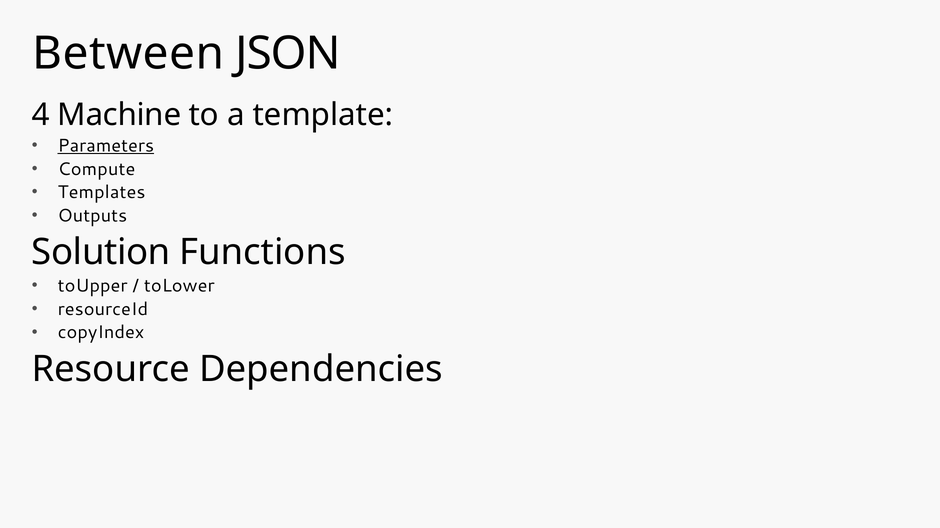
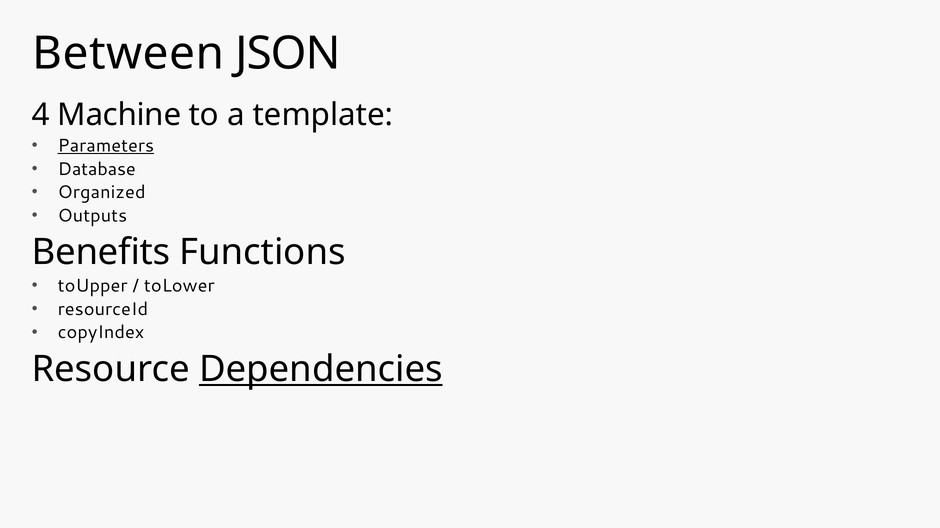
Compute: Compute -> Database
Templates: Templates -> Organized
Solution: Solution -> Benefits
Dependencies underline: none -> present
